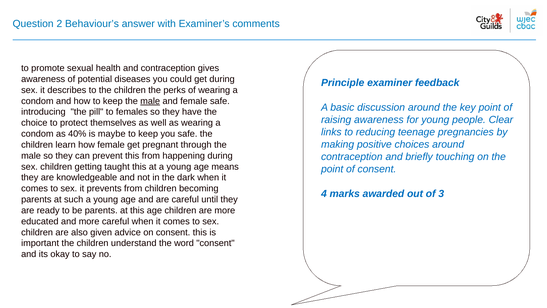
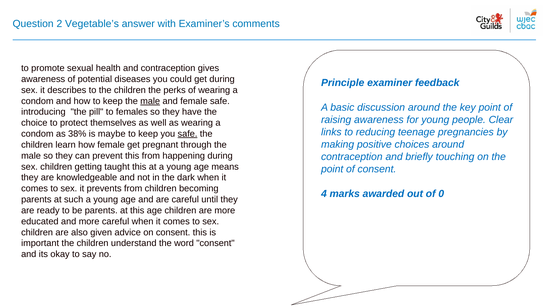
Behaviour’s: Behaviour’s -> Vegetable’s
40%: 40% -> 38%
safe at (187, 134) underline: none -> present
3: 3 -> 0
